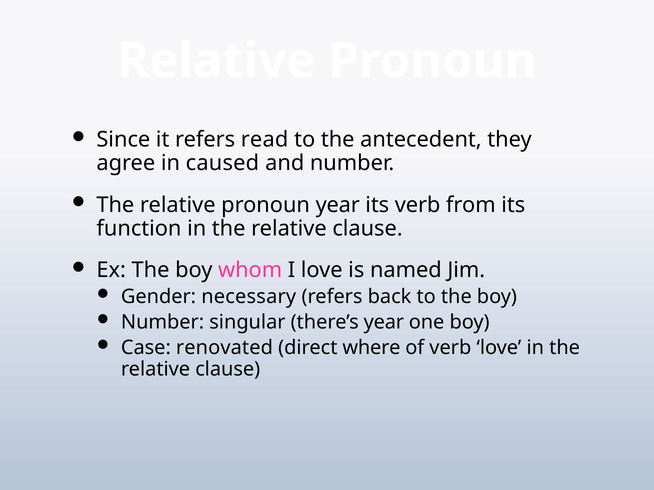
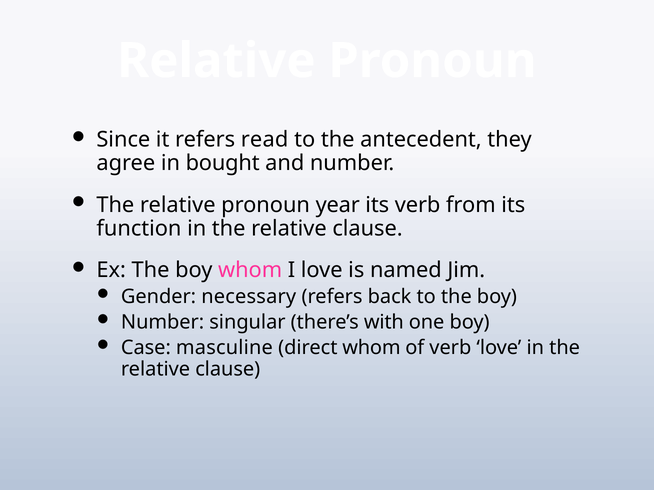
caused: caused -> bought
there’s year: year -> with
renovated: renovated -> masculine
direct where: where -> whom
